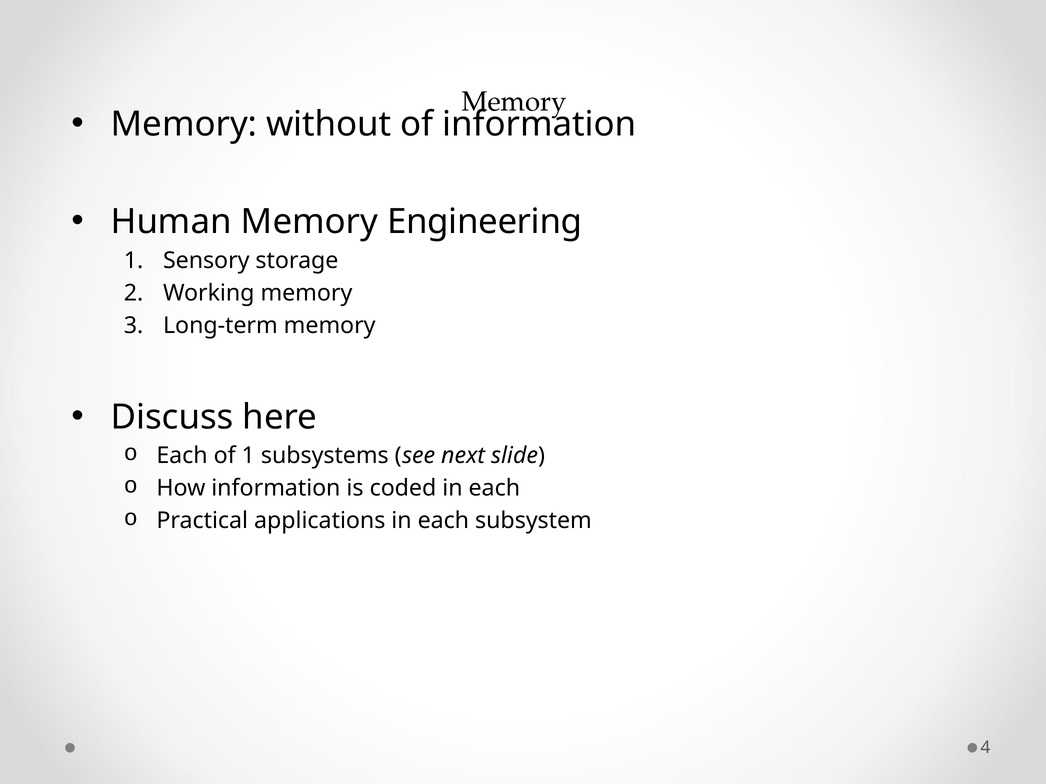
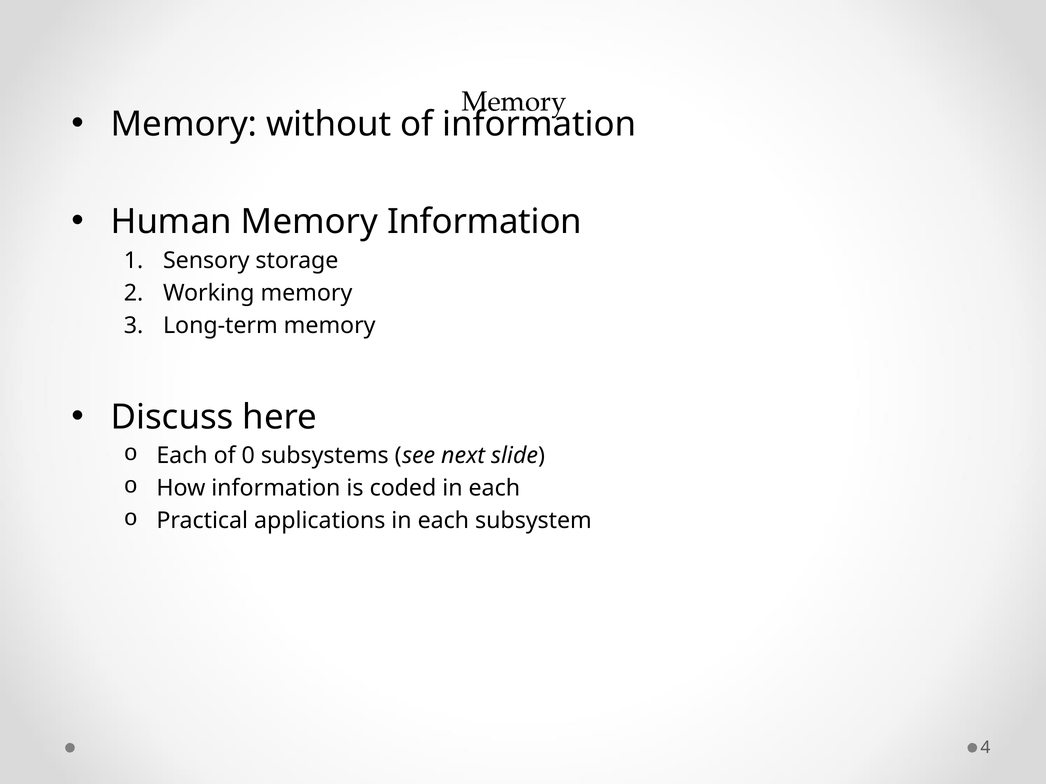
Memory Engineering: Engineering -> Information
of 1: 1 -> 0
